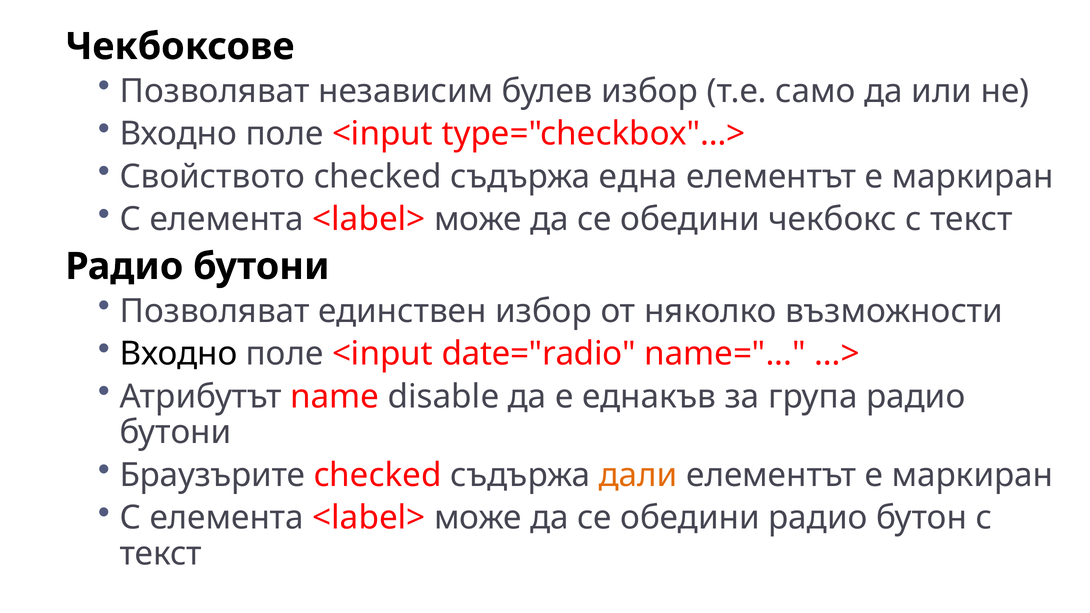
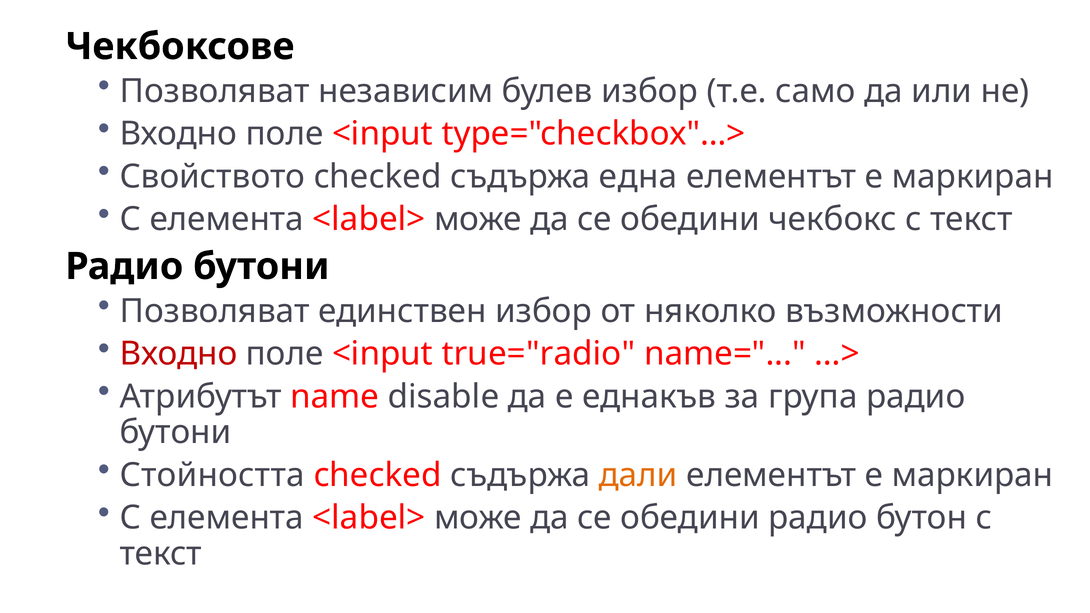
Входно at (179, 354) colour: black -> red
date="radio: date="radio -> true="radio
Браузърите: Браузърите -> Стойността
